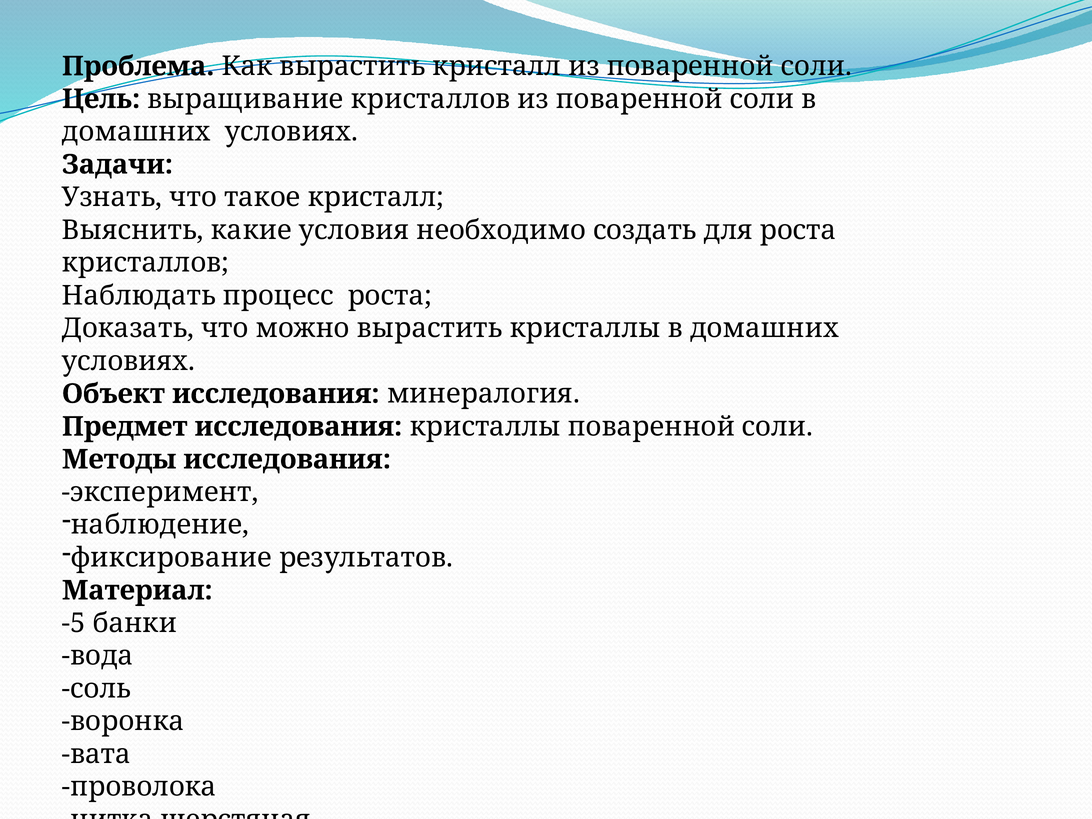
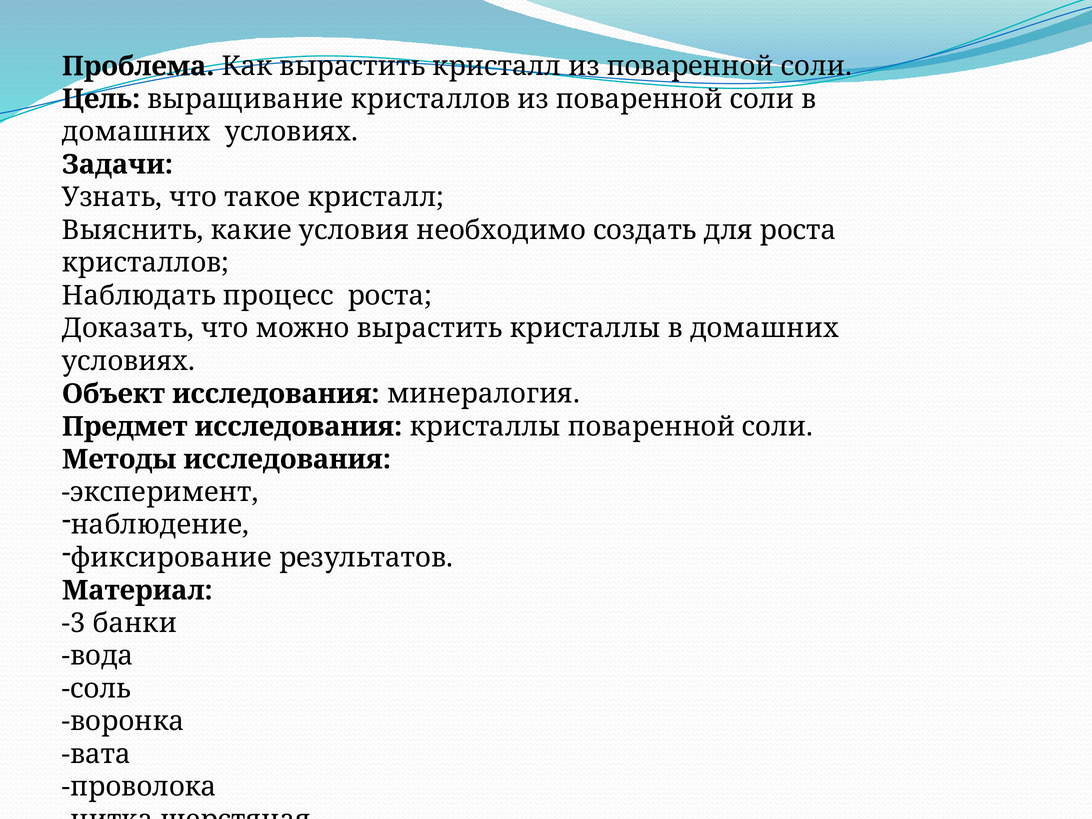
-5: -5 -> -3
